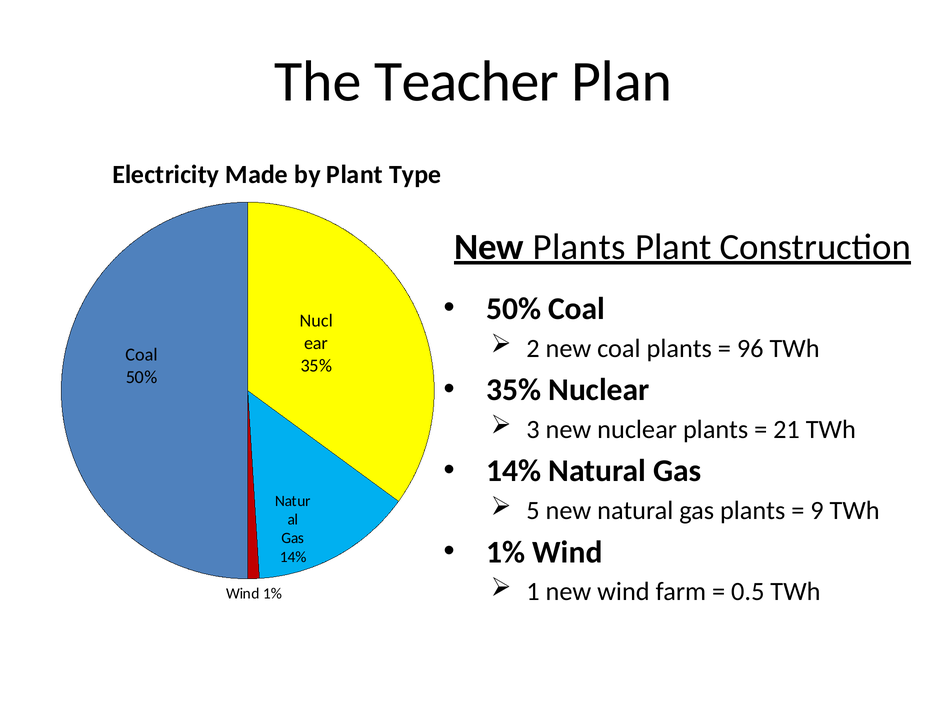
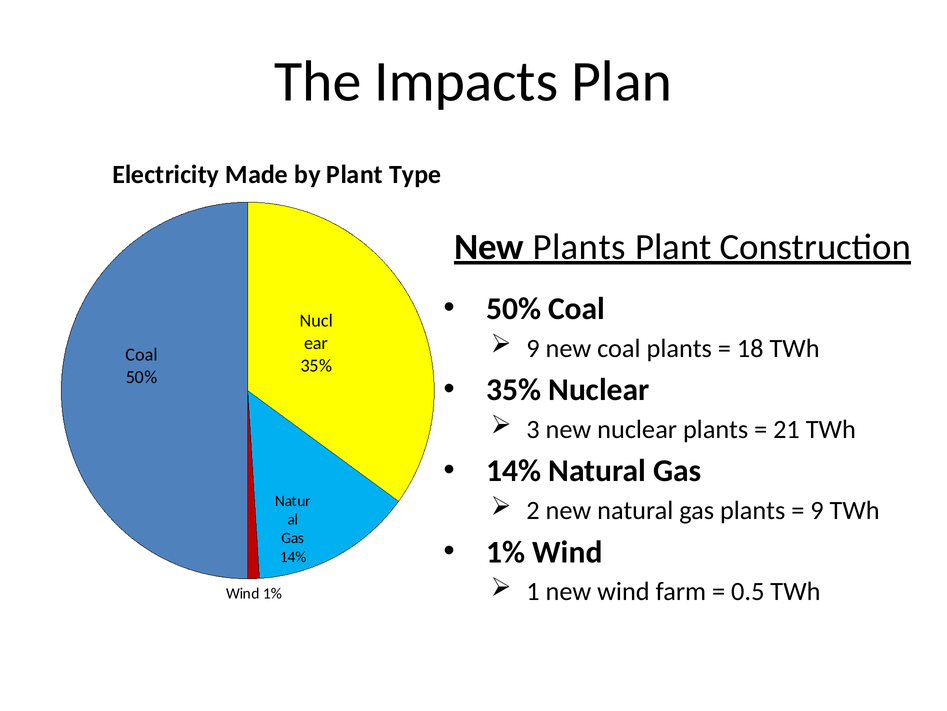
Teacher: Teacher -> Impacts
2 at (533, 348): 2 -> 9
96: 96 -> 18
5: 5 -> 2
